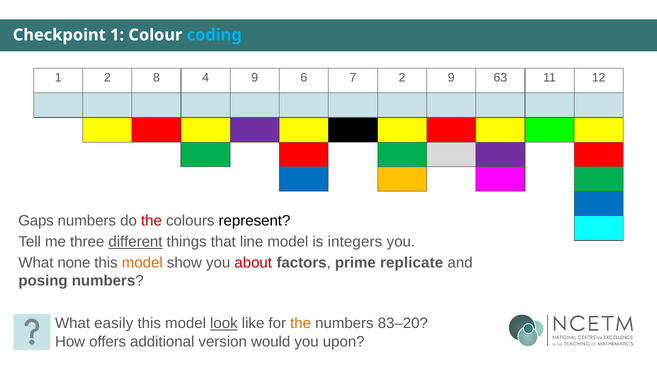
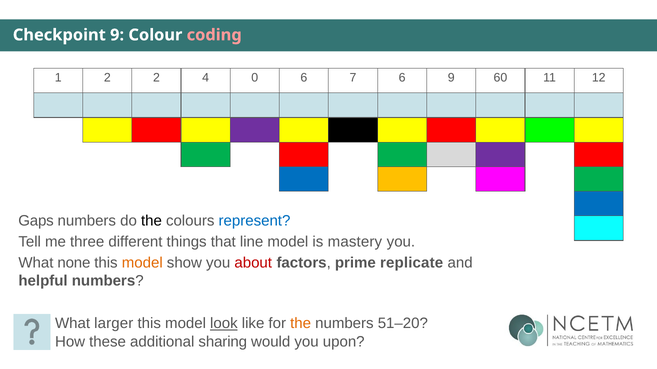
Checkpoint 1: 1 -> 9
coding colour: light blue -> pink
2 8: 8 -> 2
4 9: 9 -> 0
7 2: 2 -> 6
63: 63 -> 60
the at (151, 221) colour: red -> black
represent colour: black -> blue
different underline: present -> none
integers: integers -> mastery
posing: posing -> helpful
easily: easily -> larger
83–20: 83–20 -> 51–20
offers: offers -> these
version: version -> sharing
